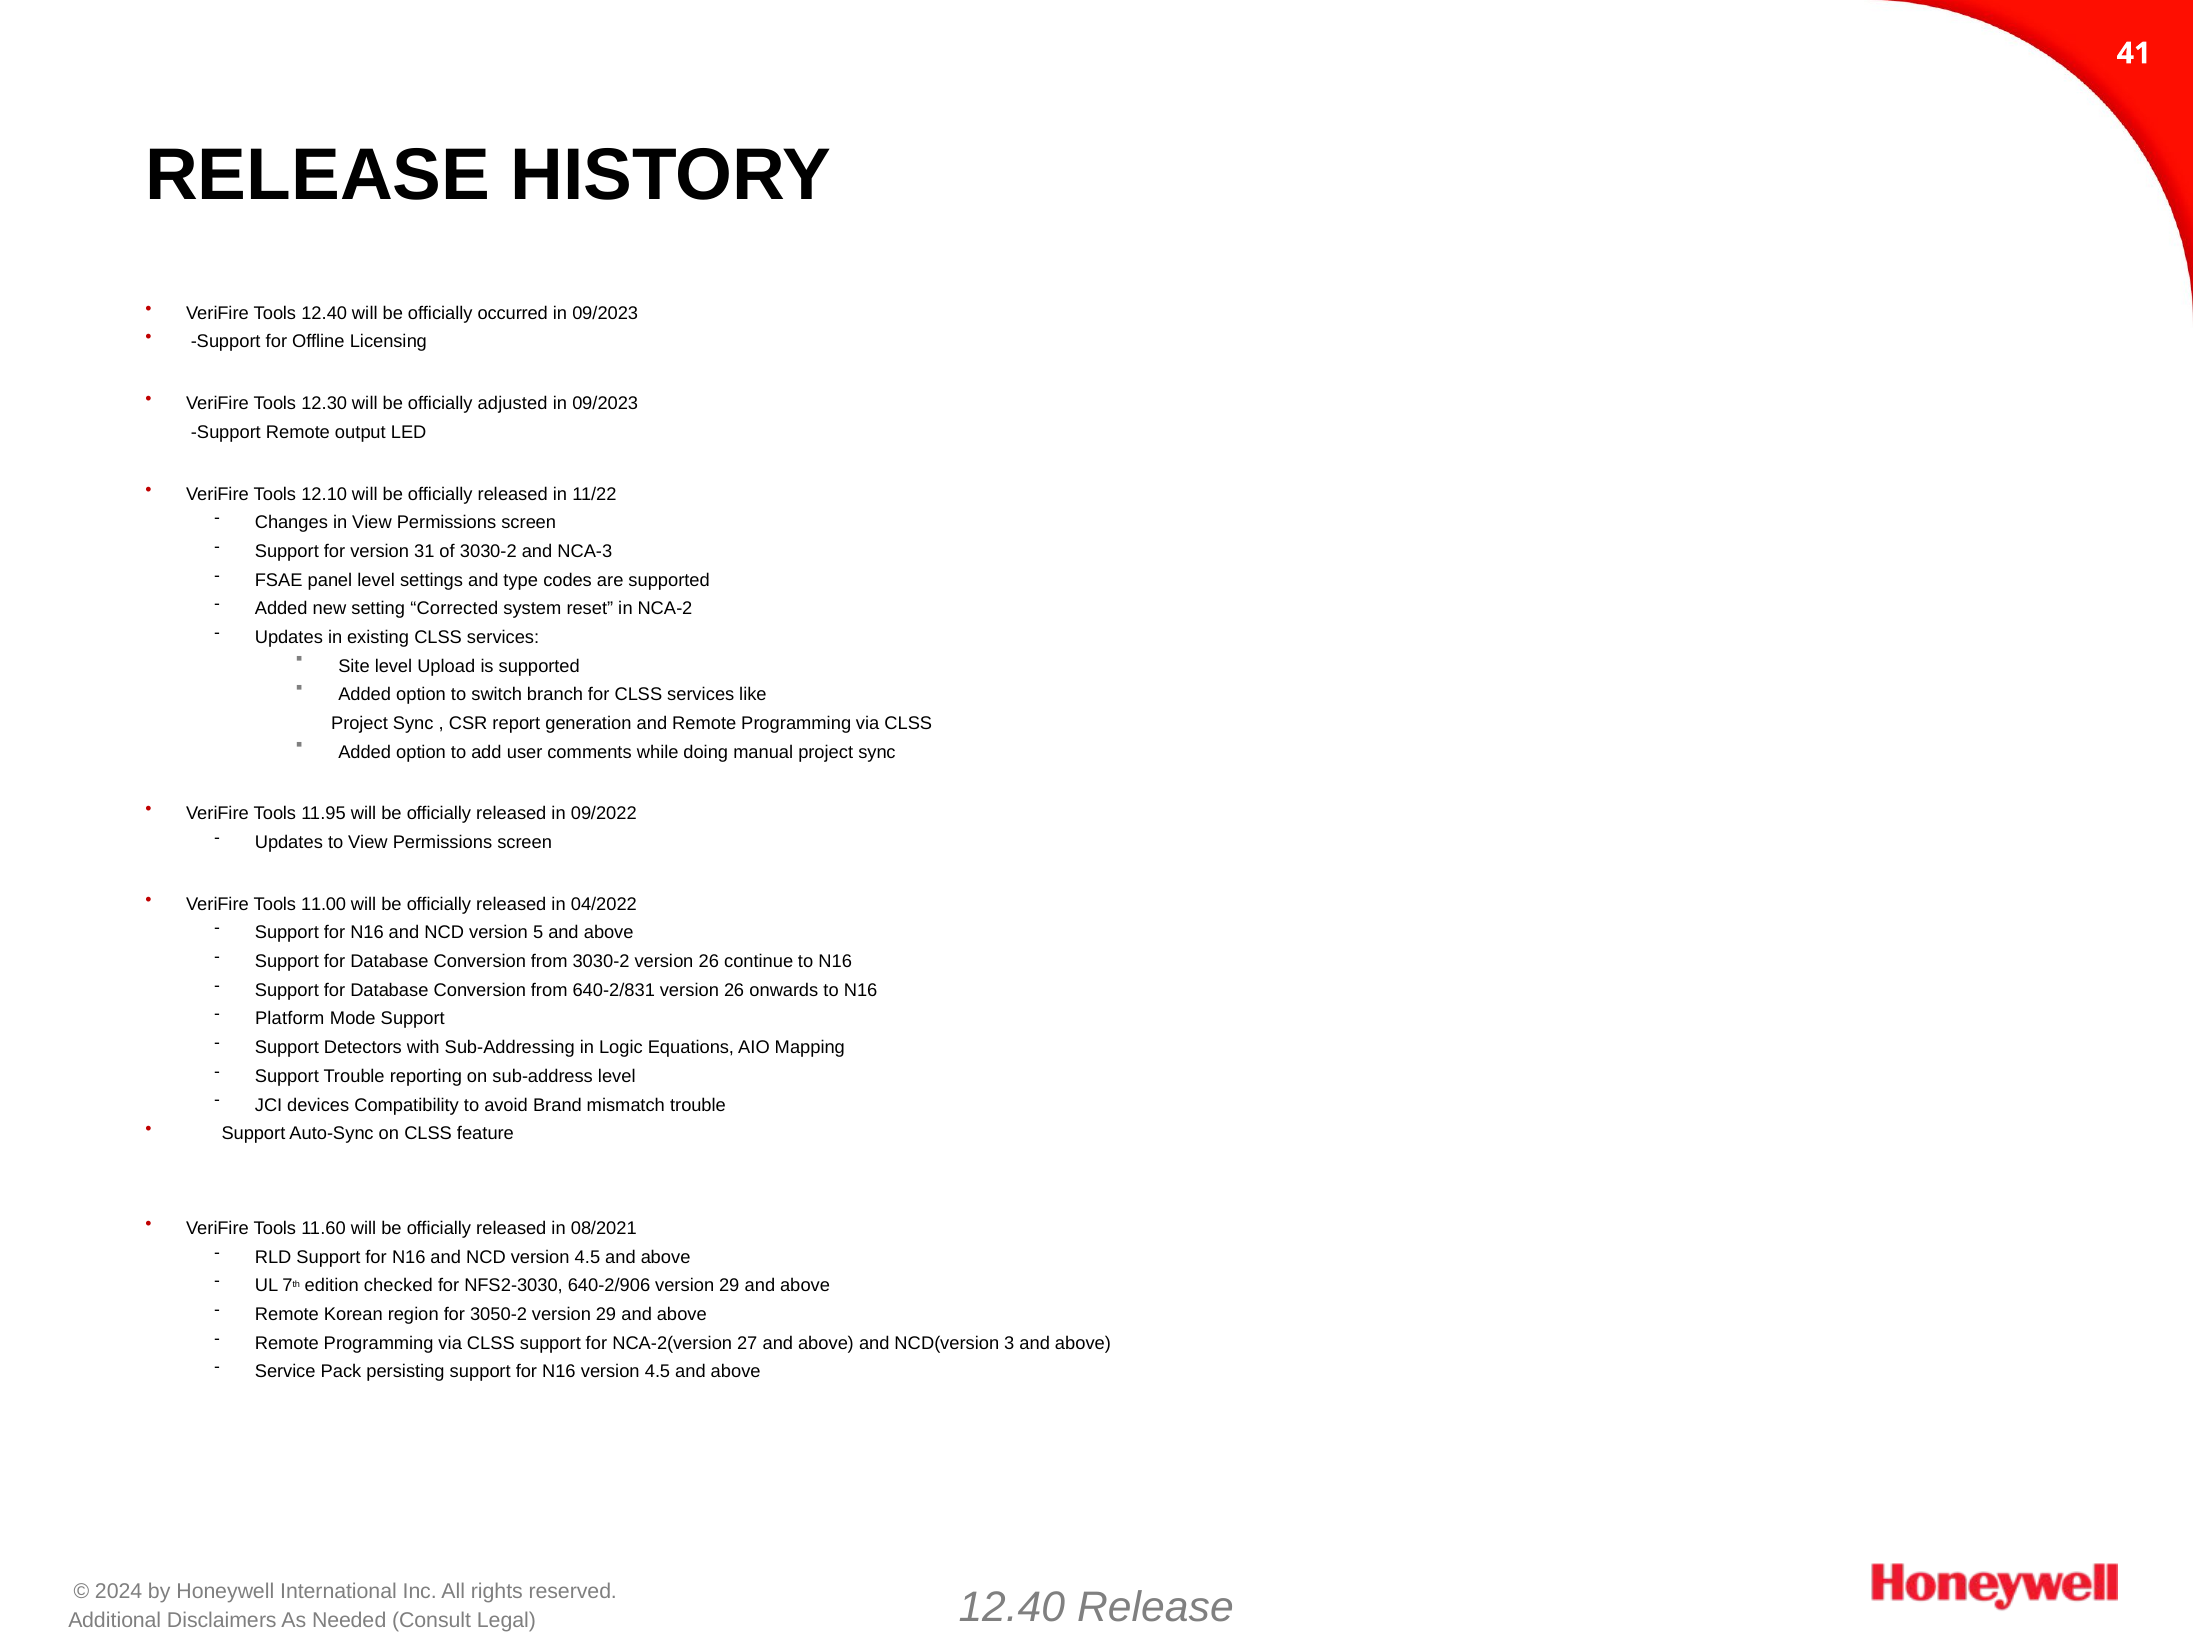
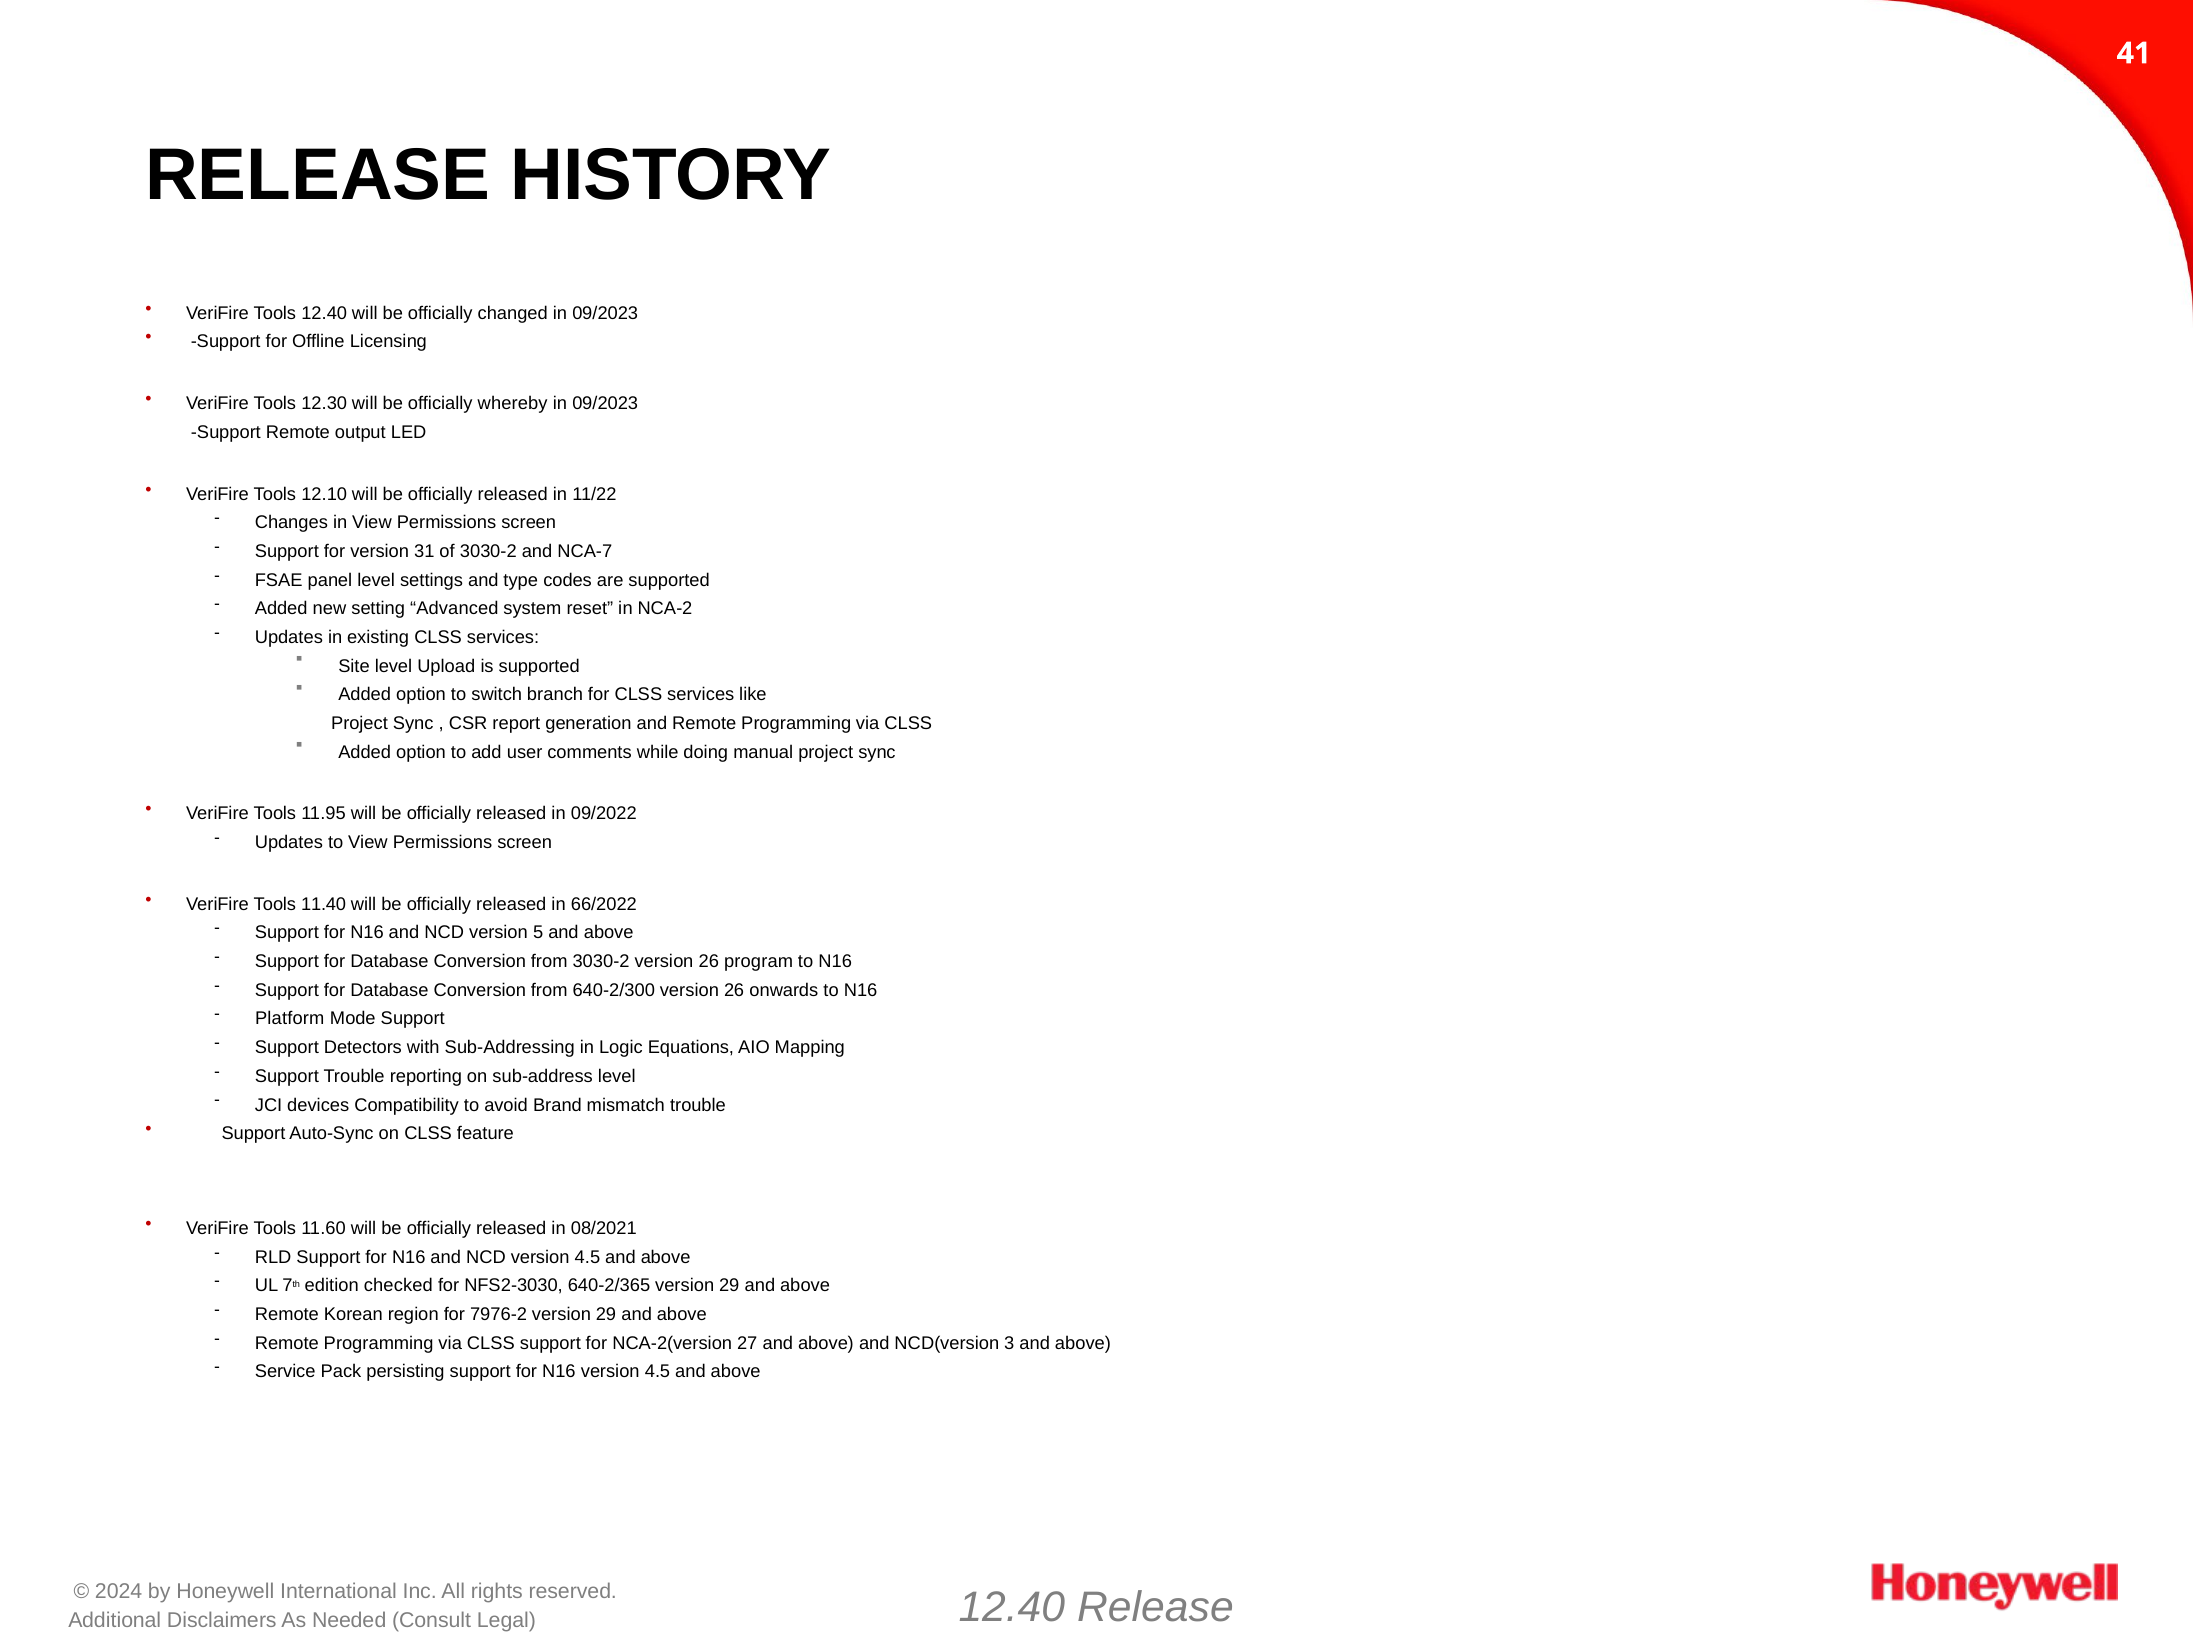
occurred: occurred -> changed
adjusted: adjusted -> whereby
NCA-3: NCA-3 -> NCA-7
Corrected: Corrected -> Advanced
11.00: 11.00 -> 11.40
04/2022: 04/2022 -> 66/2022
continue: continue -> program
640-2/831: 640-2/831 -> 640-2/300
640-2/906: 640-2/906 -> 640-2/365
3050-2: 3050-2 -> 7976-2
